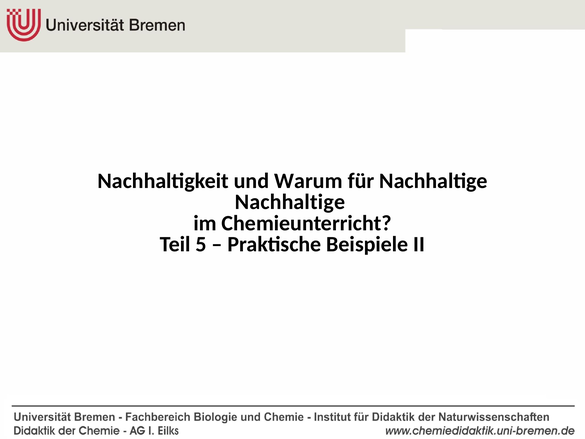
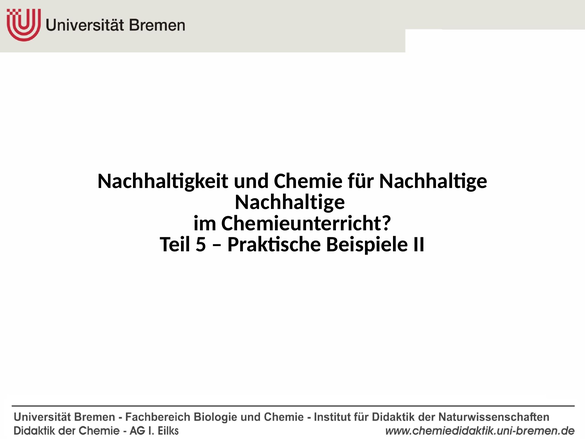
Warum: Warum -> Chemie
